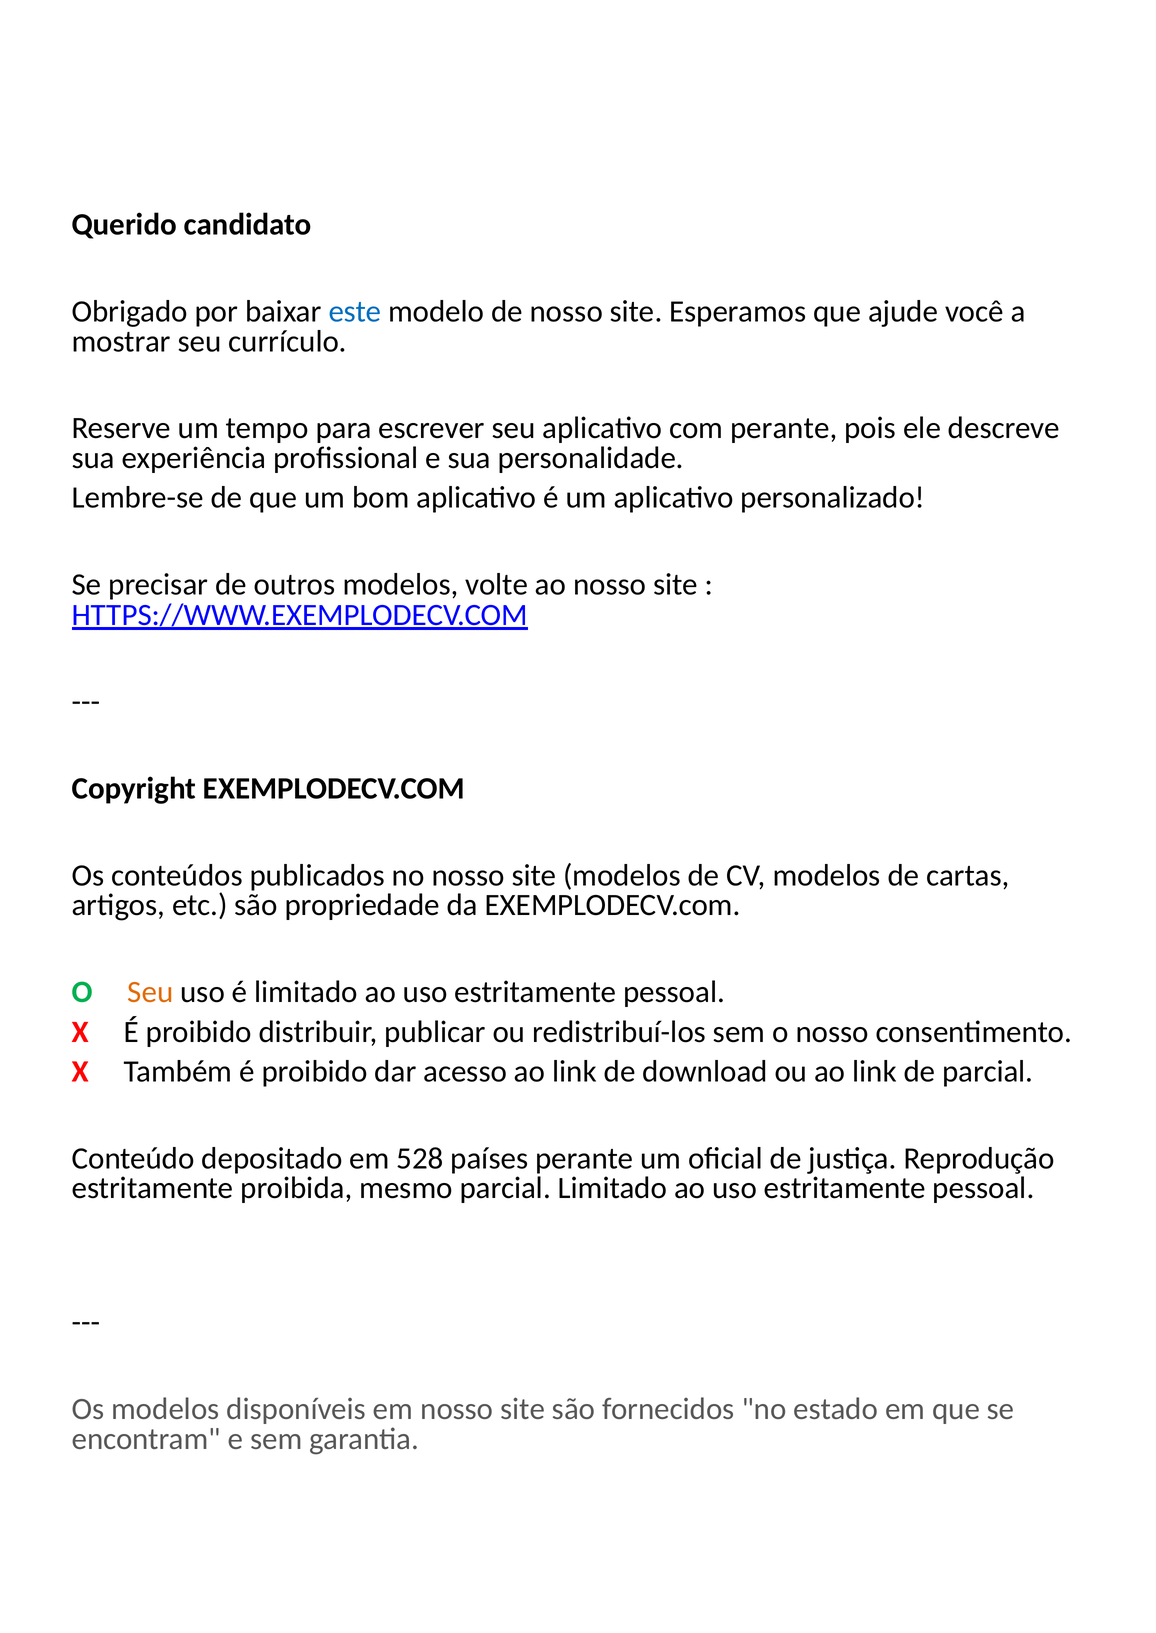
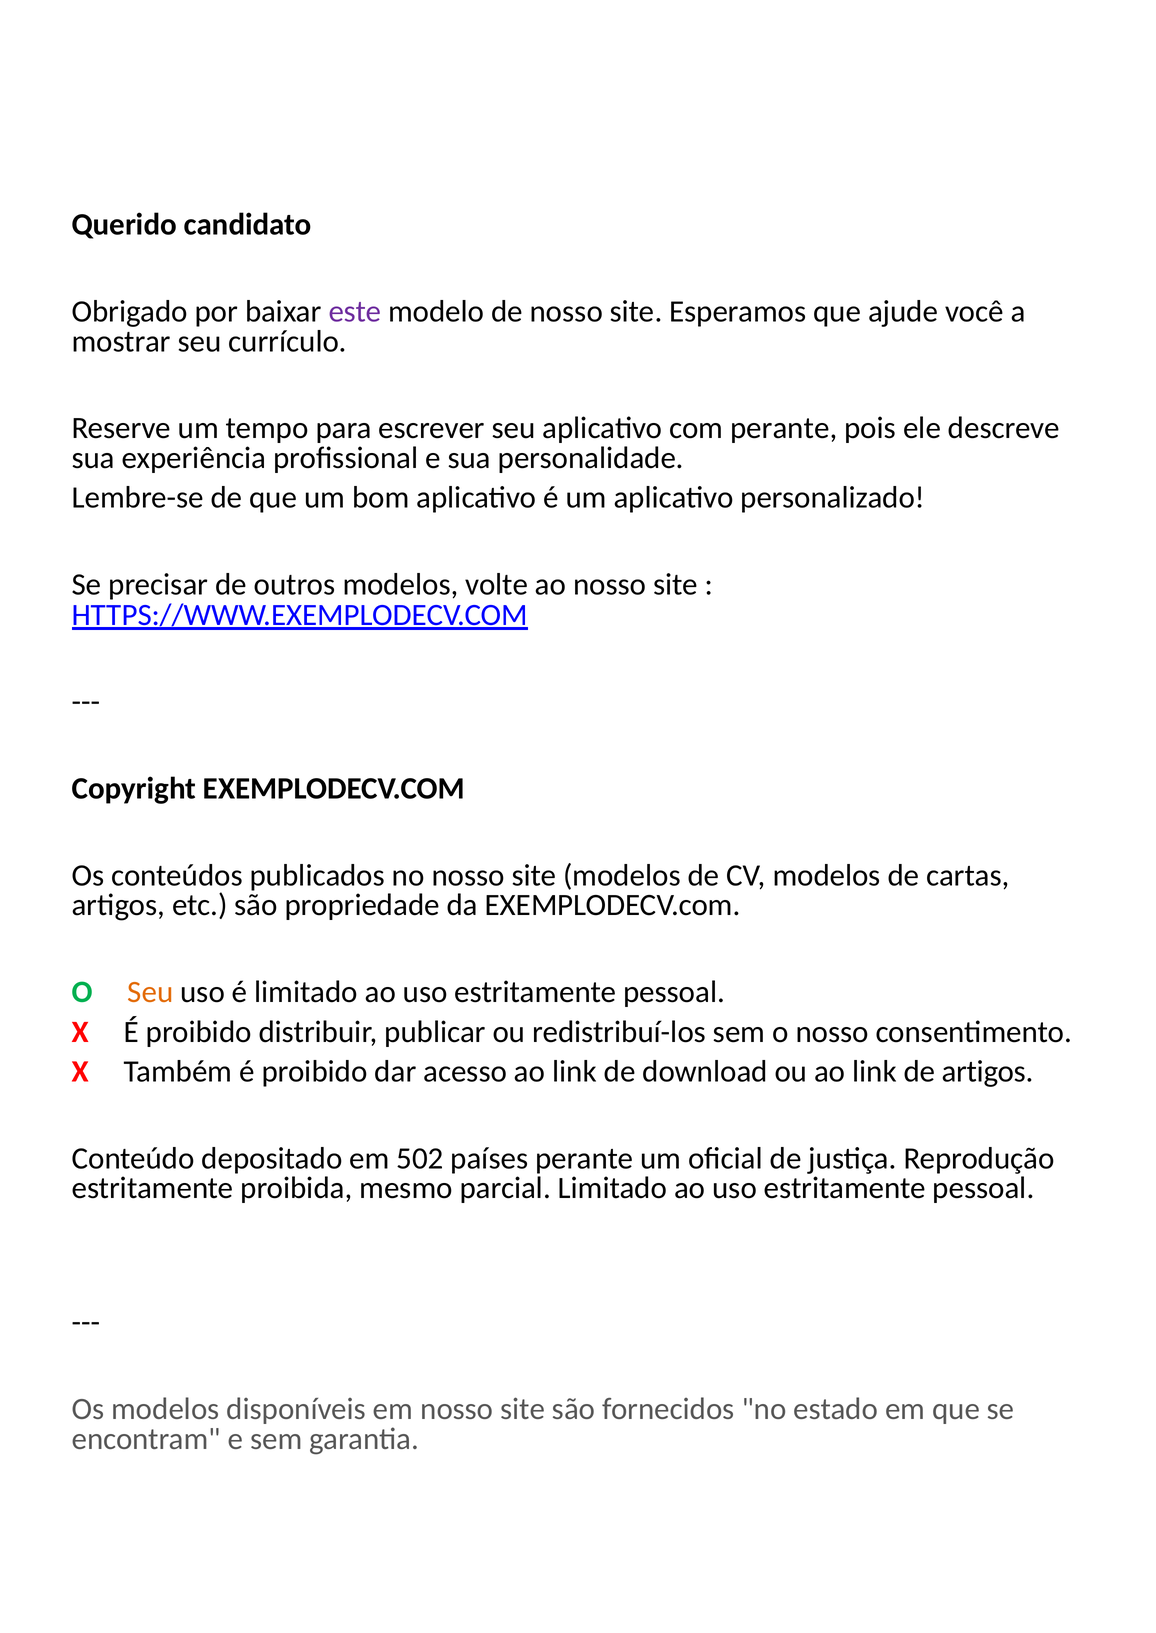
este colour: blue -> purple
de parcial: parcial -> artigos
528: 528 -> 502
